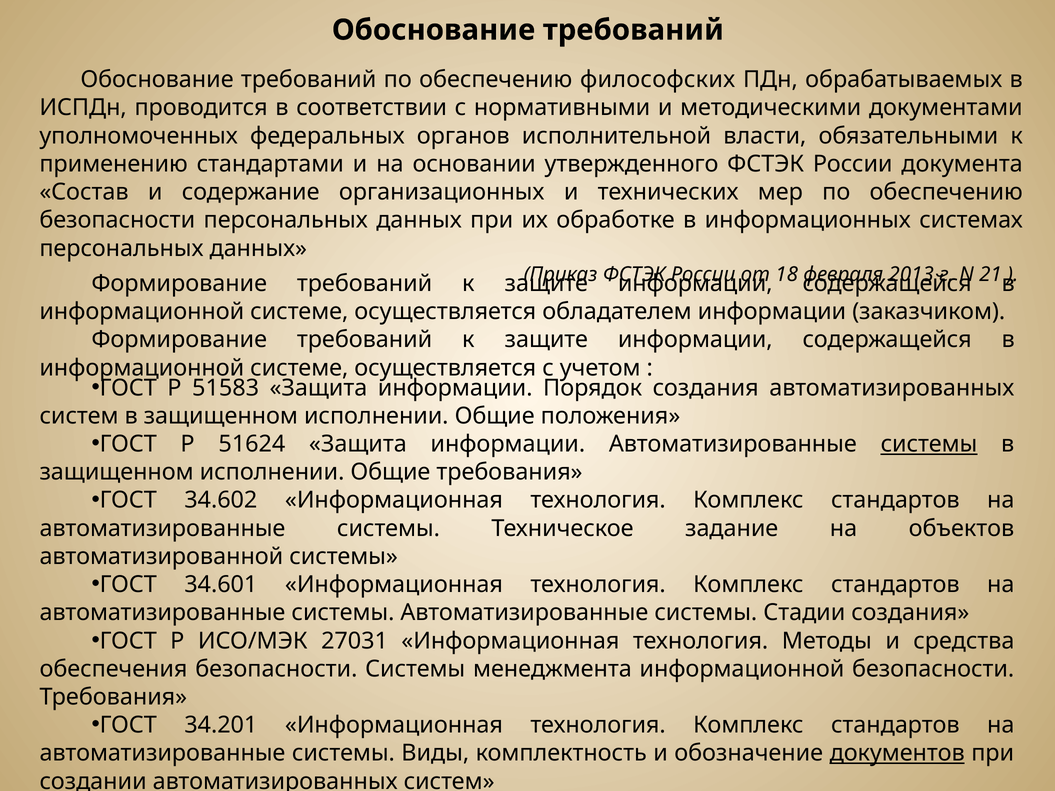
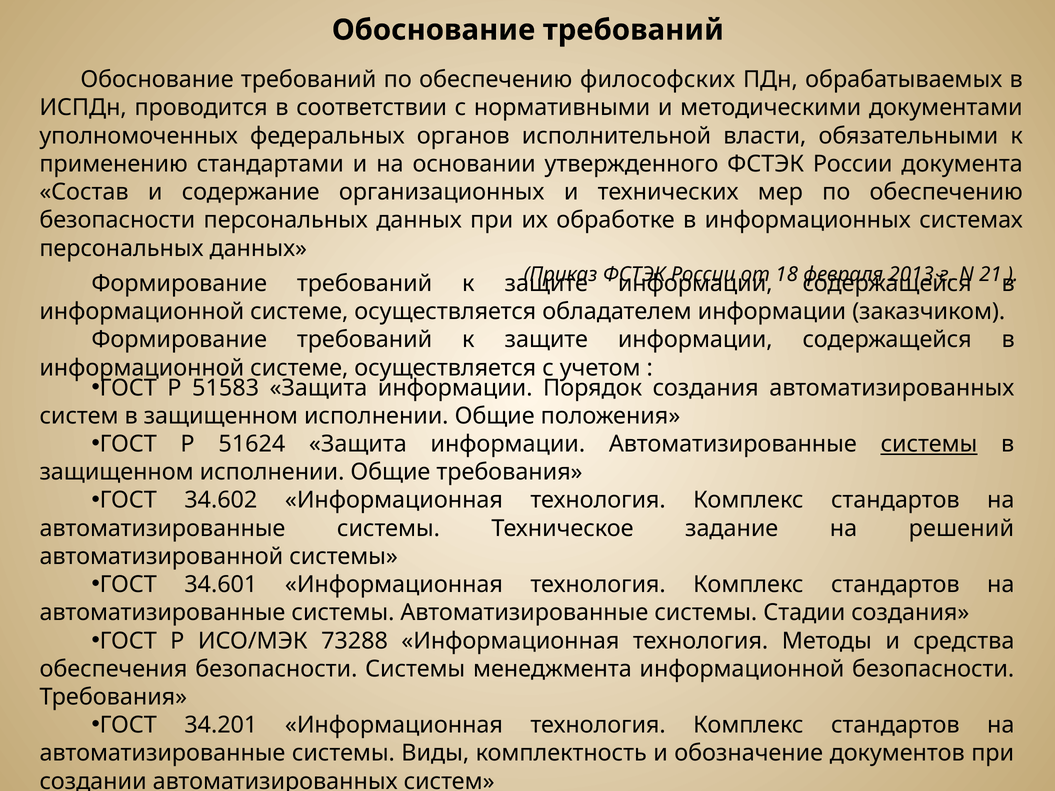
объектов: объектов -> решений
27031: 27031 -> 73288
документов underline: present -> none
